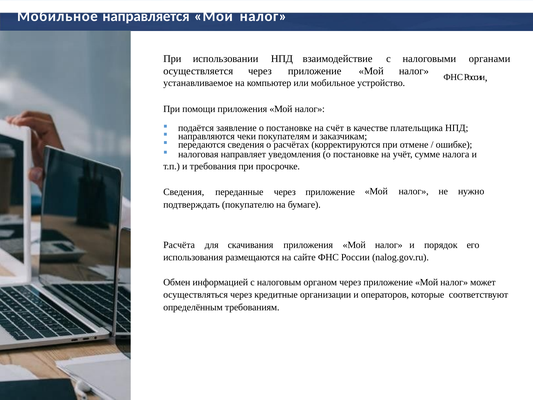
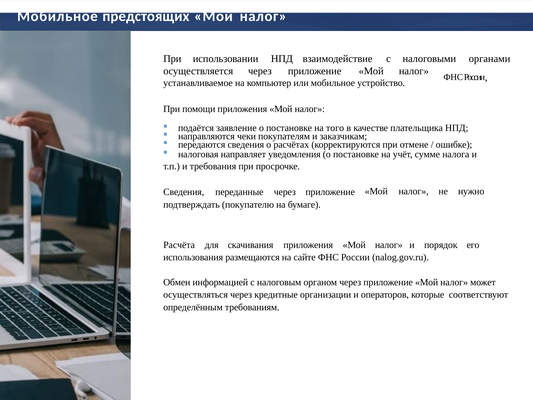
направляется: направляется -> предстоящих
счёт: счёт -> того
